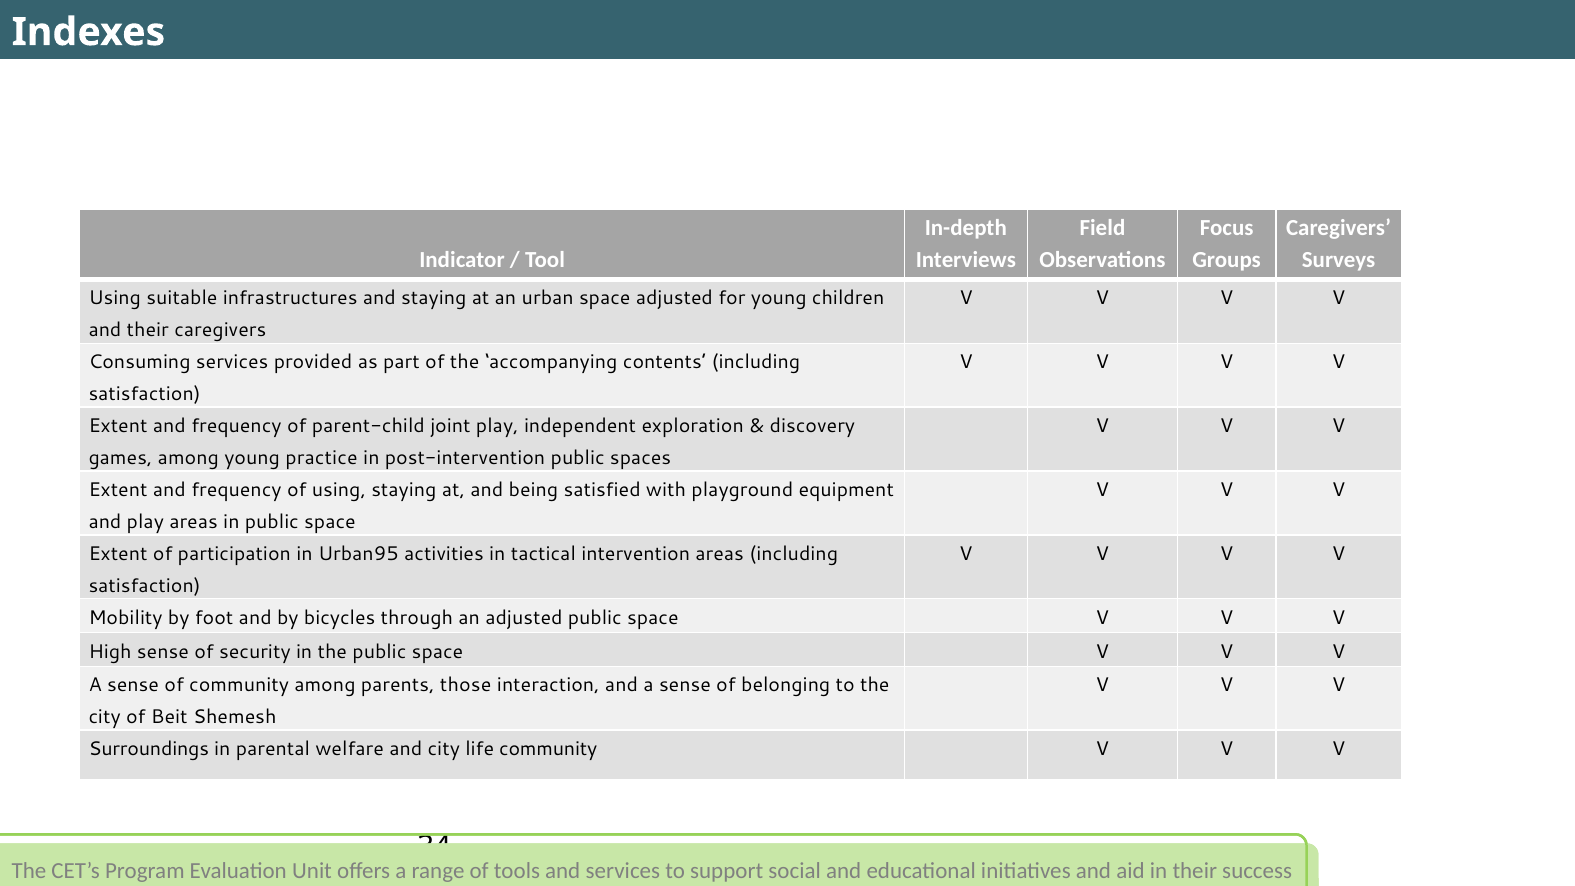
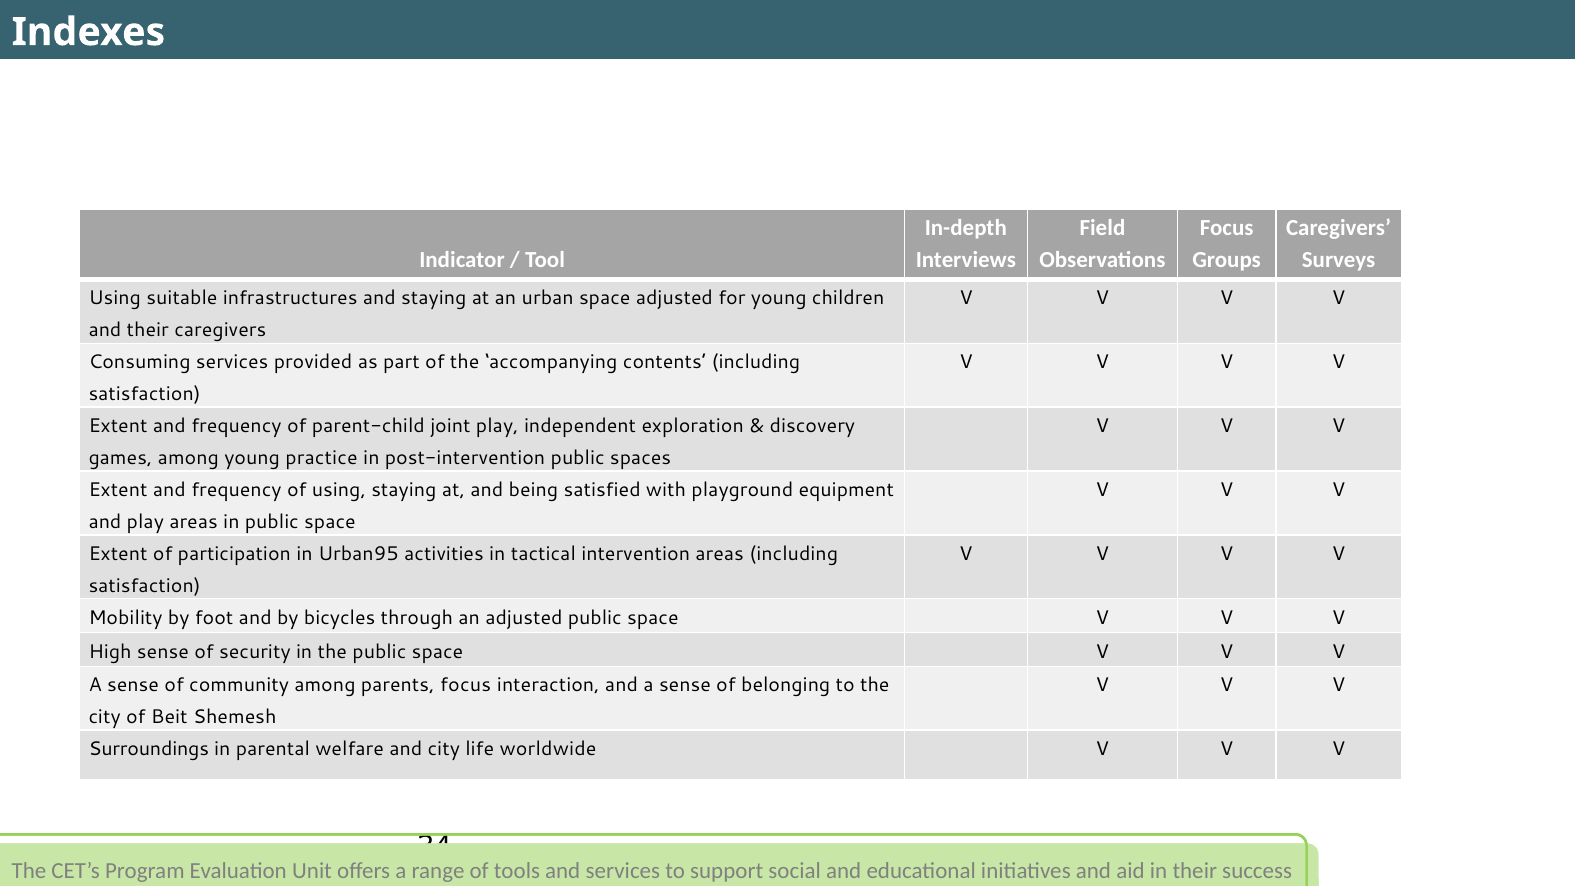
parents those: those -> focus
life community: community -> worldwide
